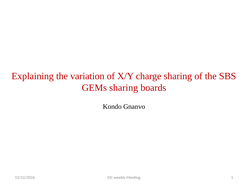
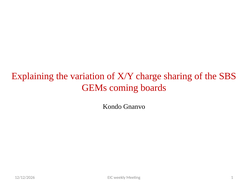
GEMs sharing: sharing -> coming
